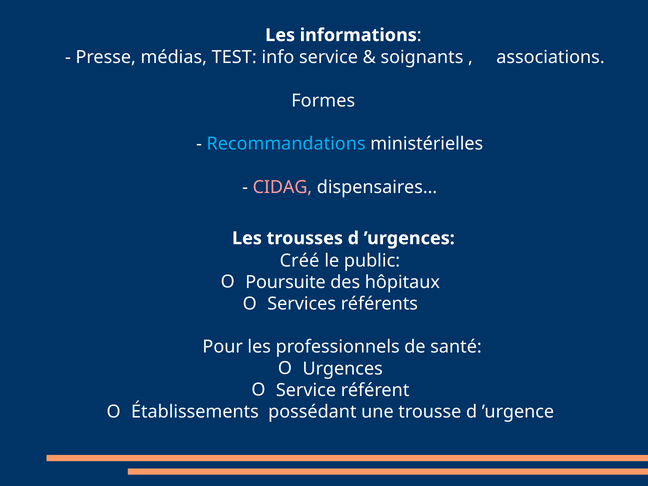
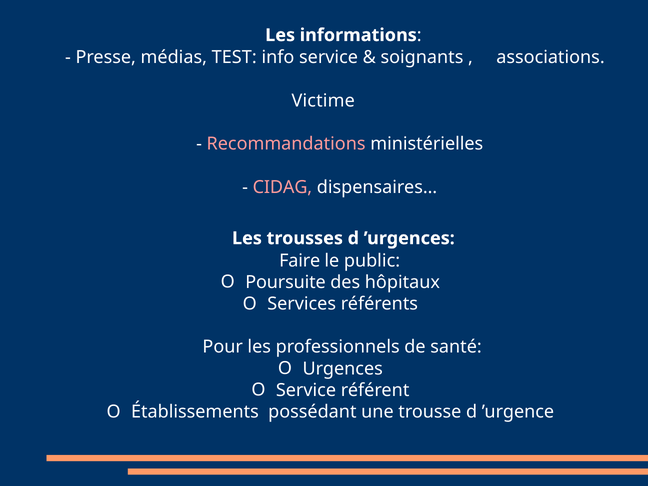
Formes: Formes -> Victime
Recommandations colour: light blue -> pink
Créé: Créé -> Faire
